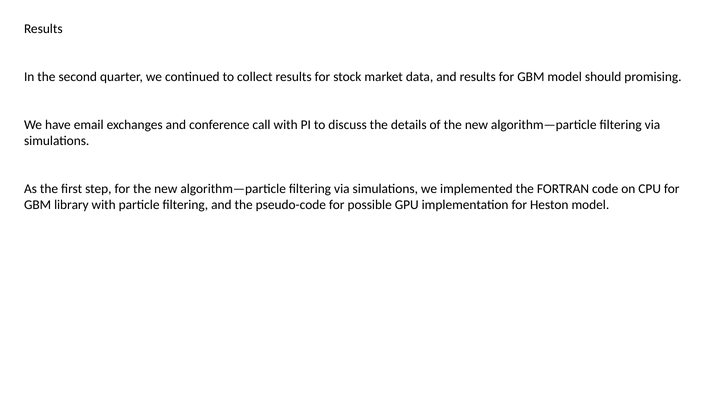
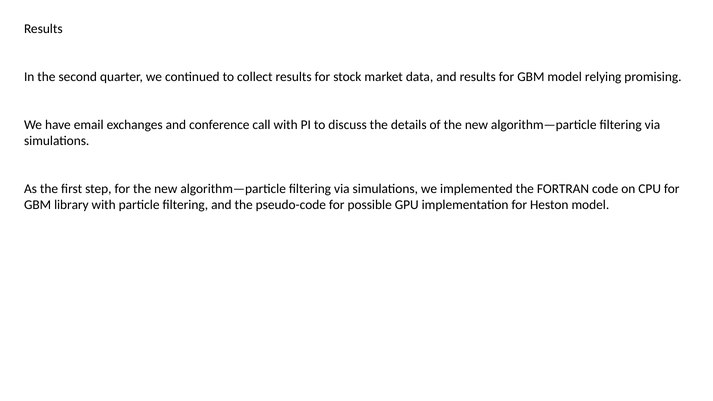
should: should -> relying
